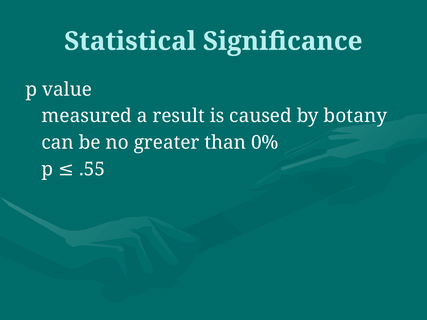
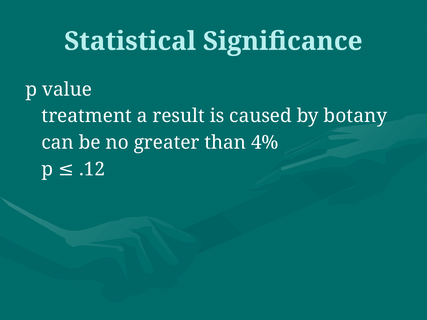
measured: measured -> treatment
0%: 0% -> 4%
.55: .55 -> .12
